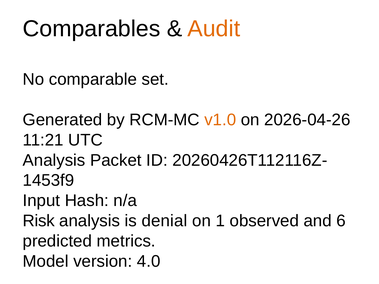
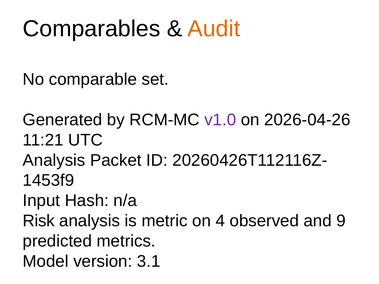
v1.0 colour: orange -> purple
denial: denial -> metric
1: 1 -> 4
6: 6 -> 9
4.0: 4.0 -> 3.1
